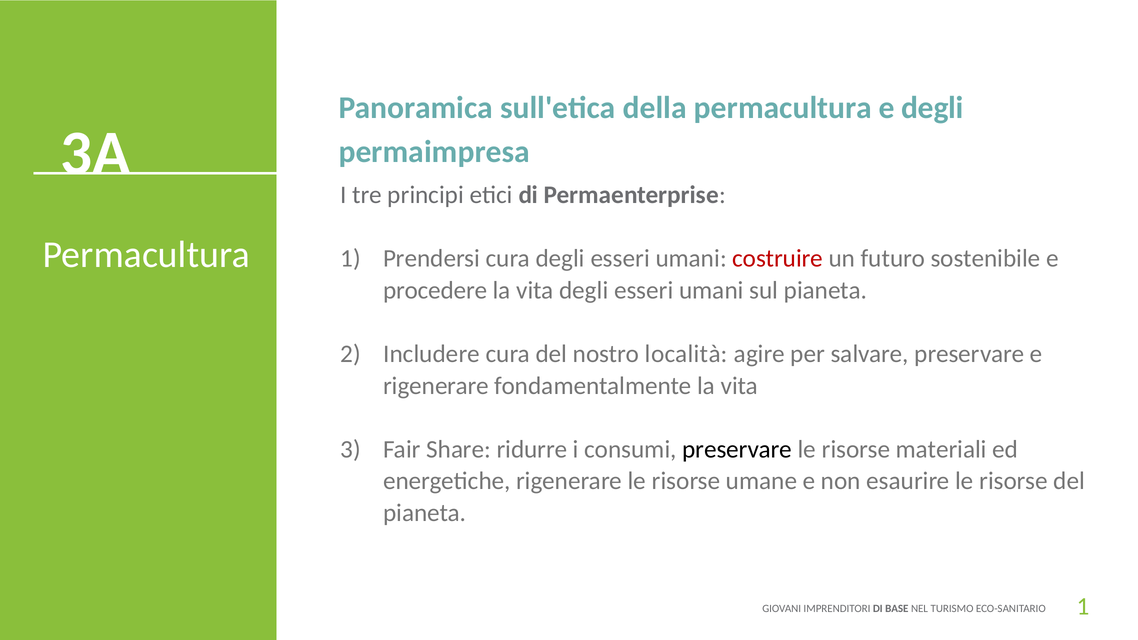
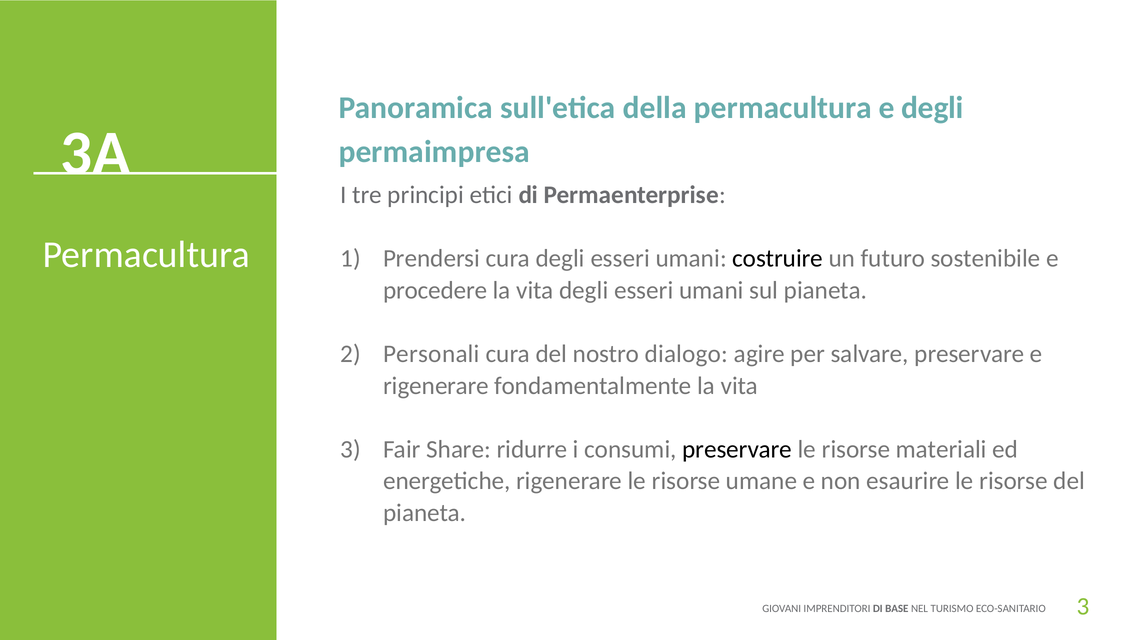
costruire colour: red -> black
Includere: Includere -> Personali
località: località -> dialogo
1 at (1083, 607): 1 -> 3
